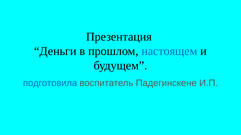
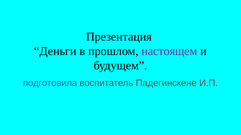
настоящем colour: blue -> purple
